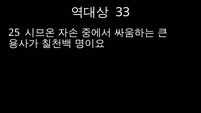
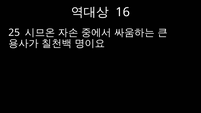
33: 33 -> 16
